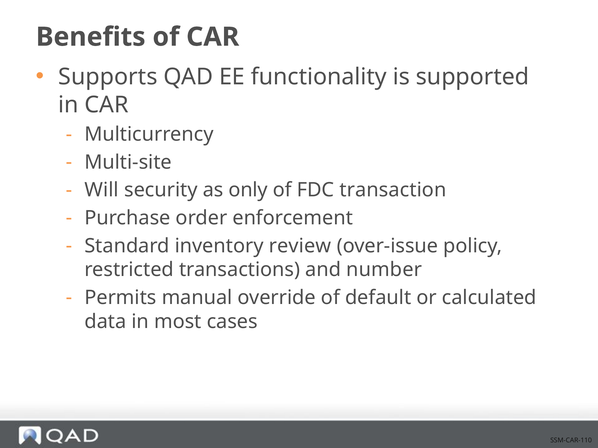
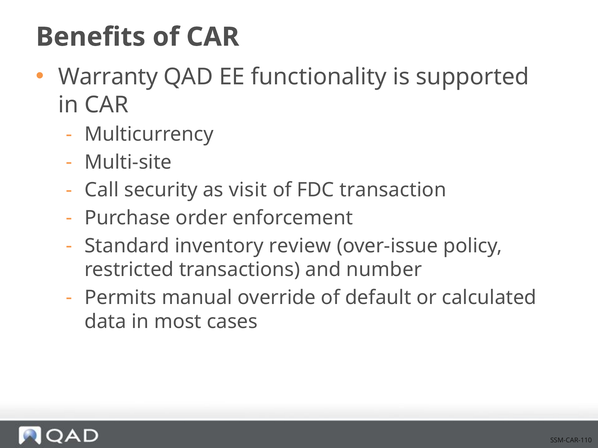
Supports: Supports -> Warranty
Will: Will -> Call
only: only -> visit
